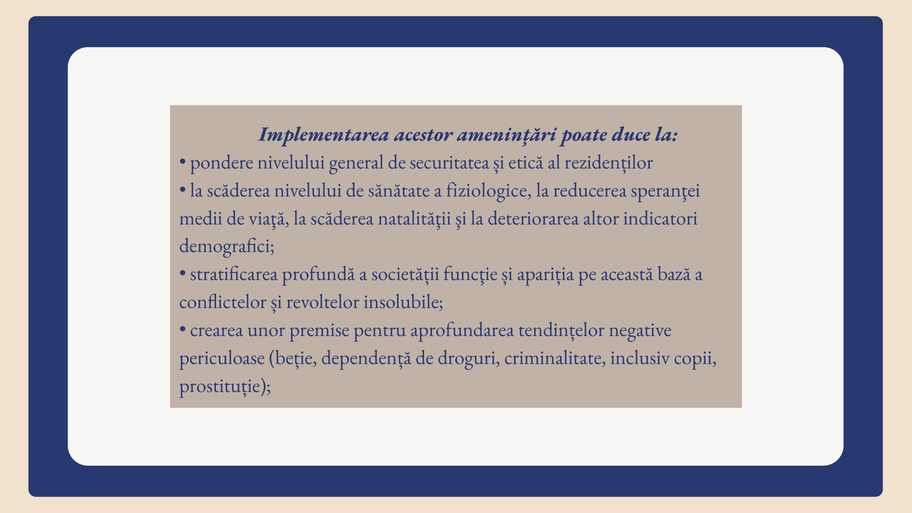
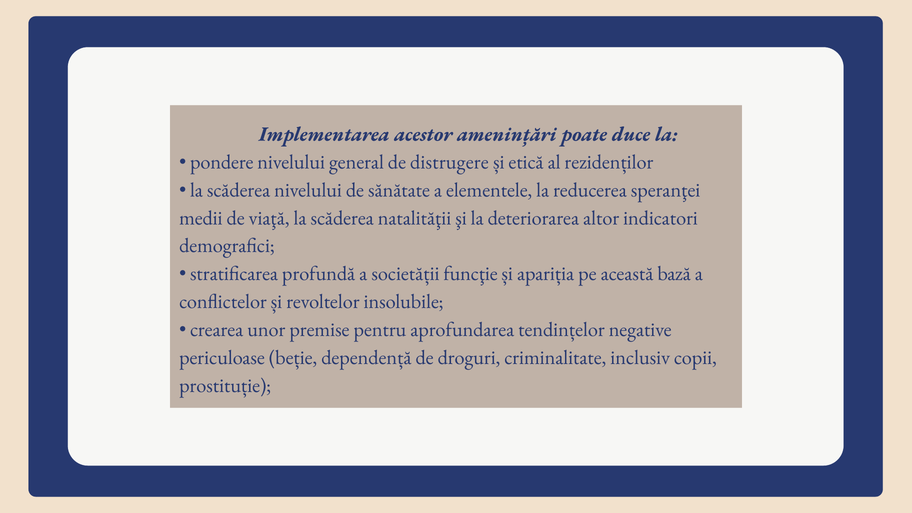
securitatea: securitatea -> distrugere
fiziologice: fiziologice -> elementele
